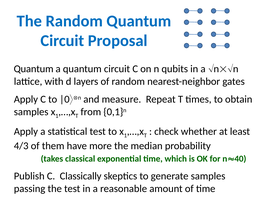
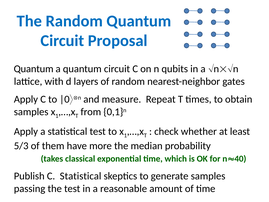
4/3: 4/3 -> 5/3
C Classically: Classically -> Statistical
